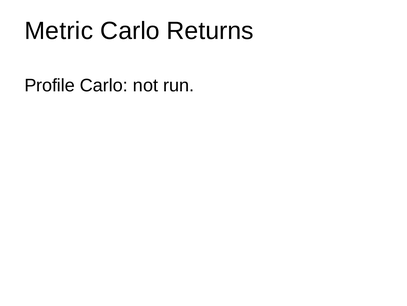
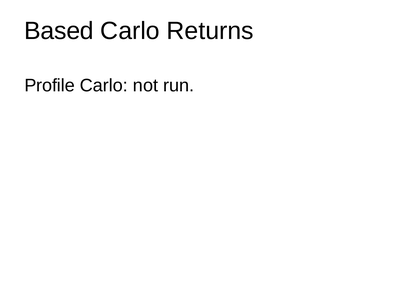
Metric: Metric -> Based
